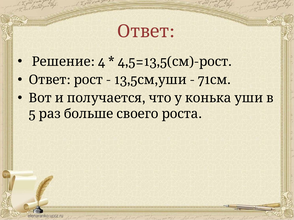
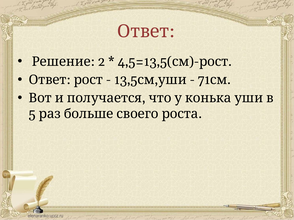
4: 4 -> 2
